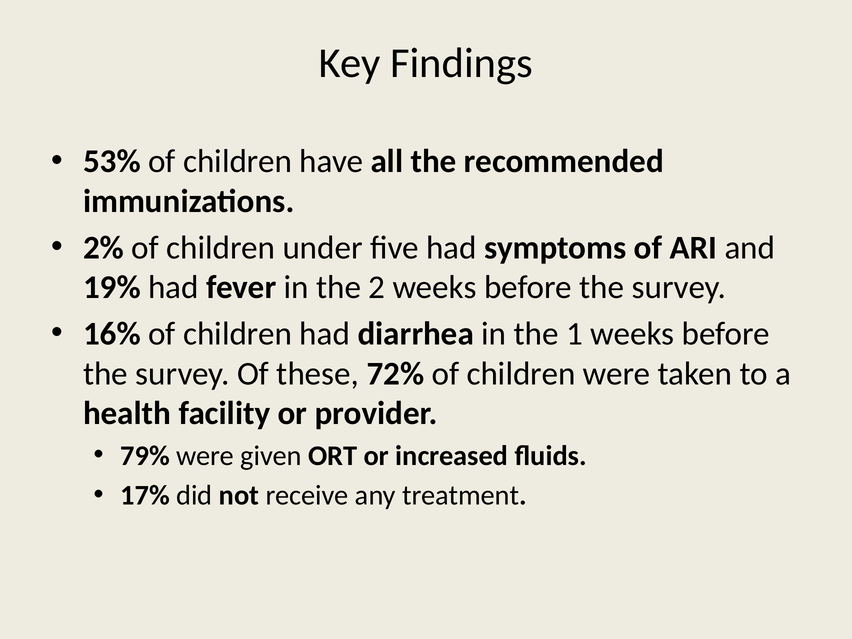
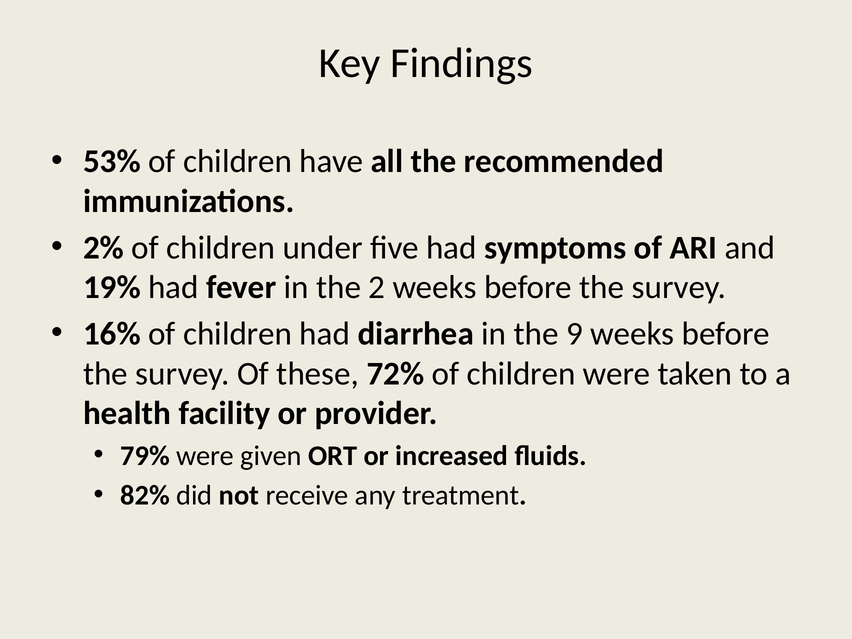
1: 1 -> 9
17%: 17% -> 82%
